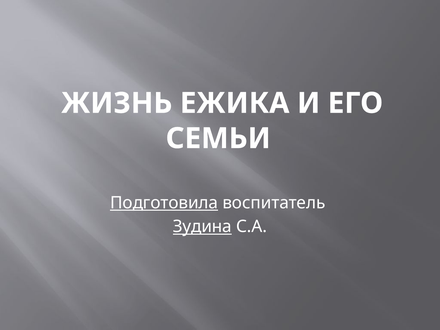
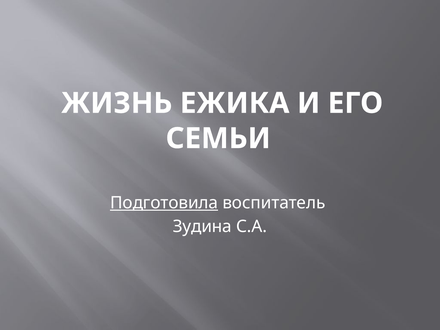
Зудина underline: present -> none
